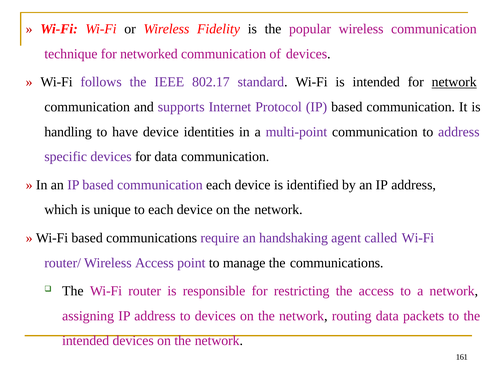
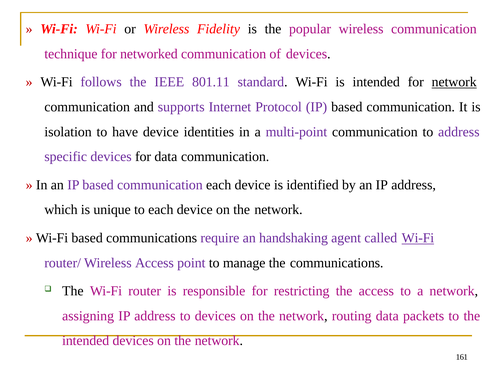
802.17: 802.17 -> 801.11
handling: handling -> isolation
Wi-Fi at (418, 238) underline: none -> present
